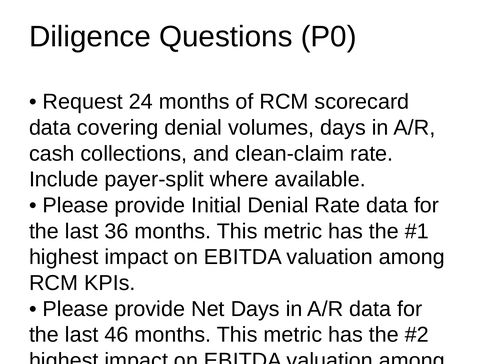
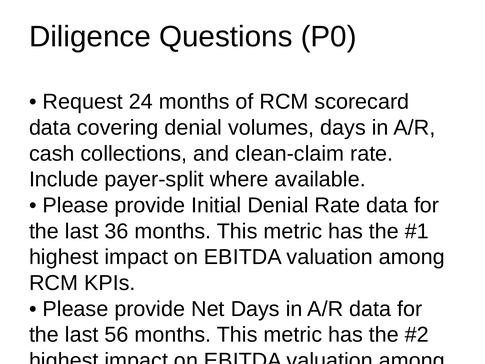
46: 46 -> 56
